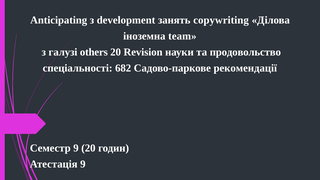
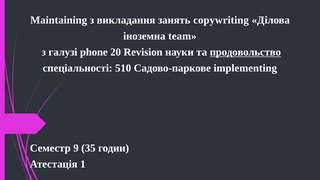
Anticipating: Anticipating -> Maintaining
development: development -> викладання
others: others -> phone
продовольство underline: none -> present
682: 682 -> 510
рекомендації: рекомендації -> implementing
9 20: 20 -> 35
Атестація 9: 9 -> 1
